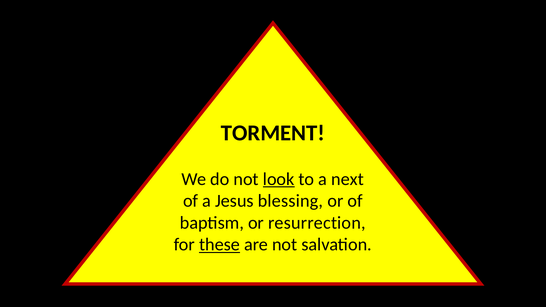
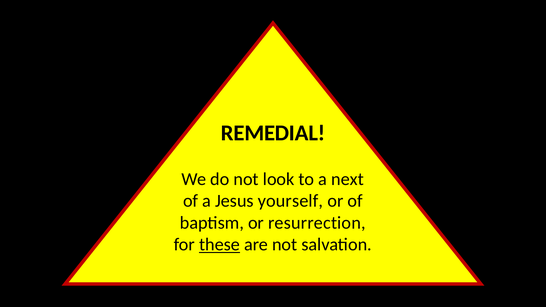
TORMENT: TORMENT -> REMEDIAL
look underline: present -> none
blessing: blessing -> yourself
